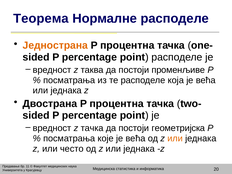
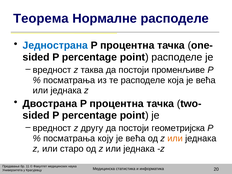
Jеднострана colour: orange -> blue
z тачка: тачка -> другу
које: које -> коју
често: често -> старо
